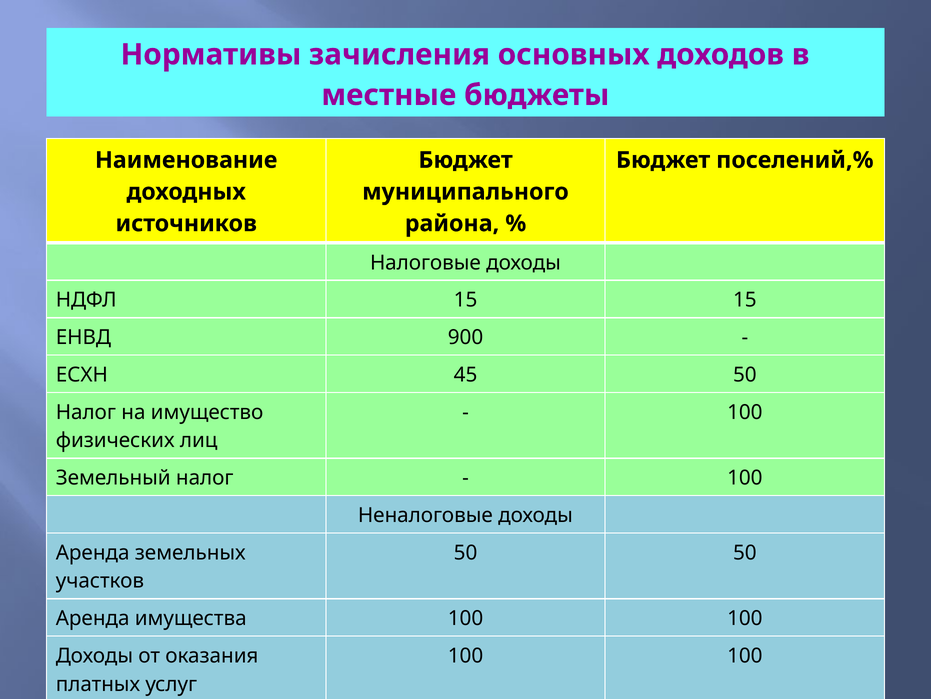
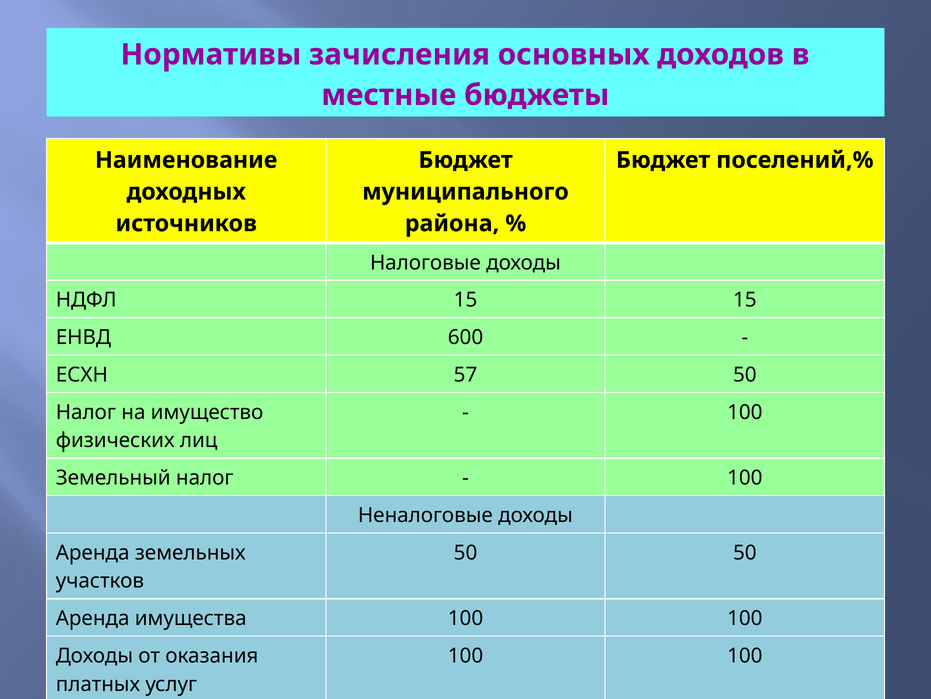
900: 900 -> 600
45: 45 -> 57
